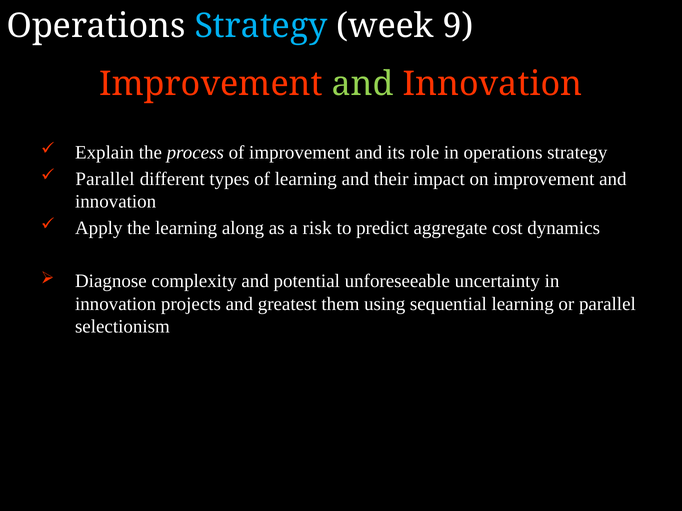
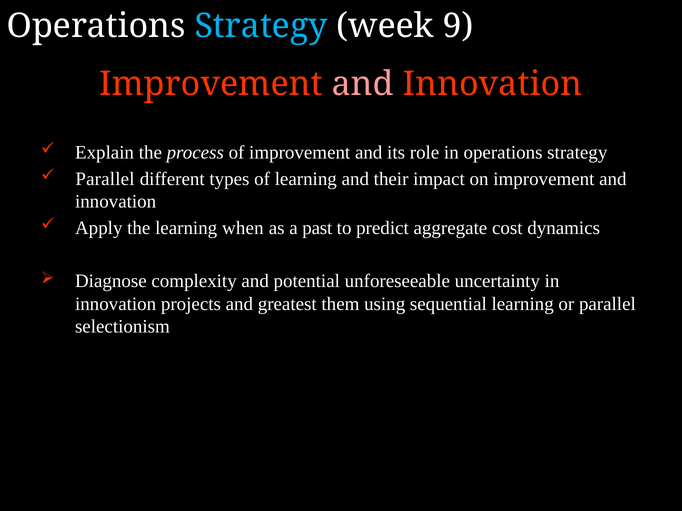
and at (363, 84) colour: light green -> pink
along: along -> when
risk: risk -> past
